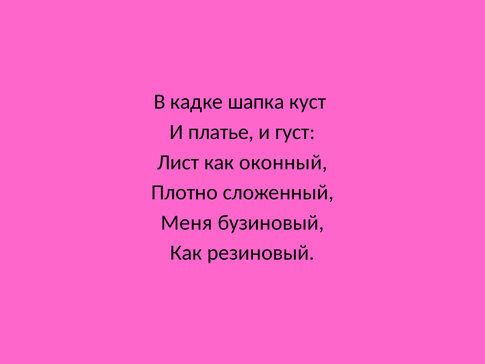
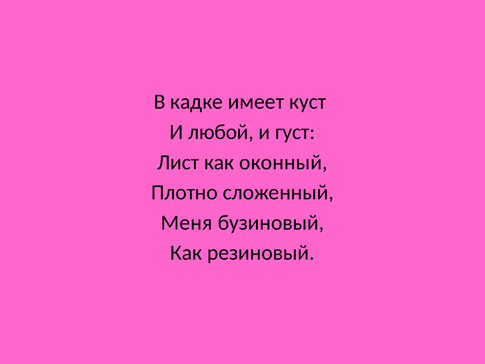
шапка: шапка -> имеет
платье: платье -> любой
